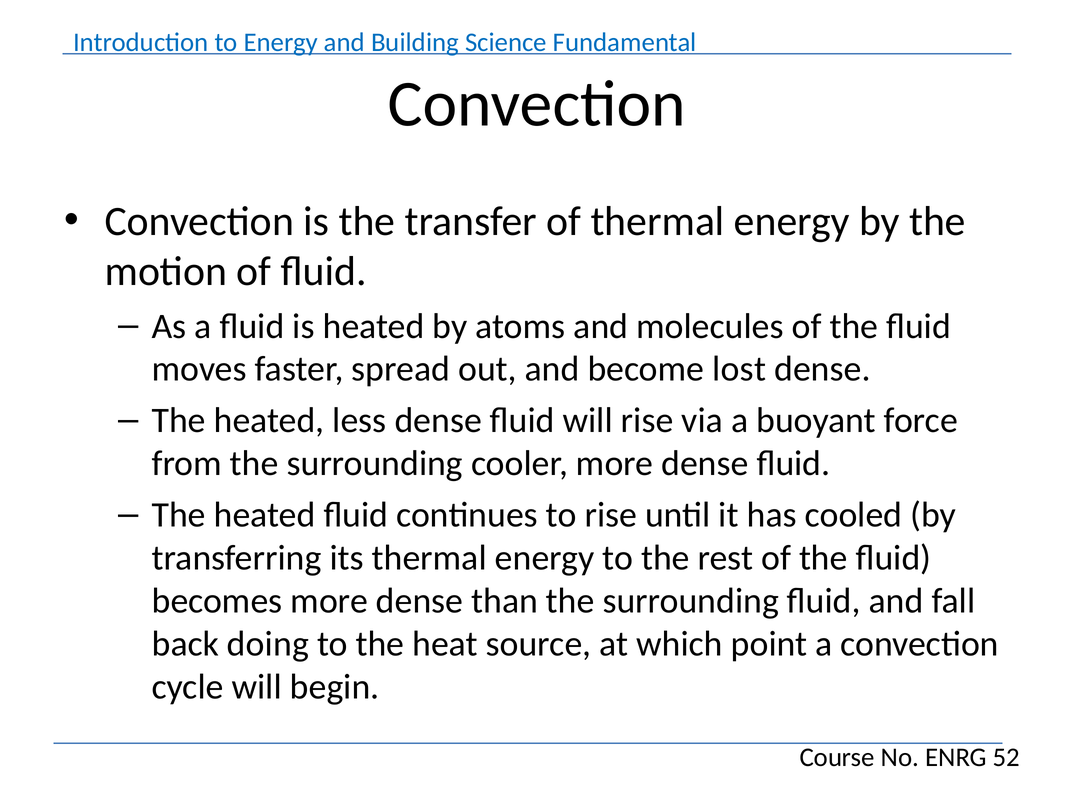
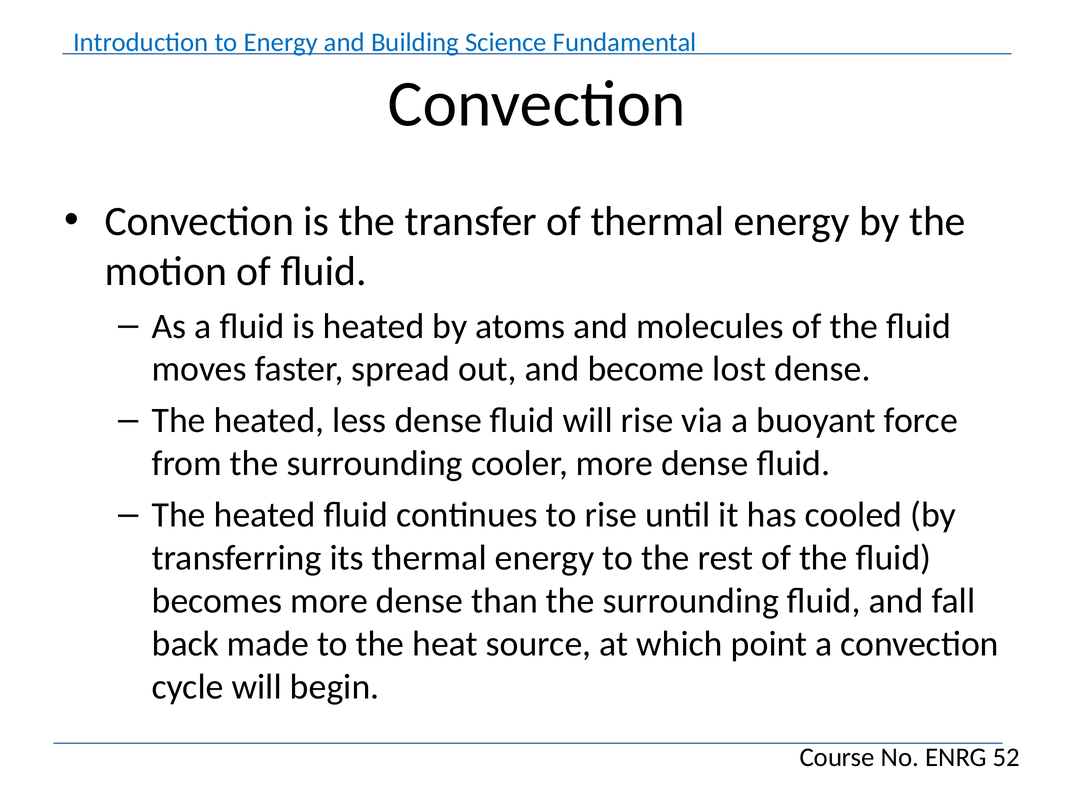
doing: doing -> made
